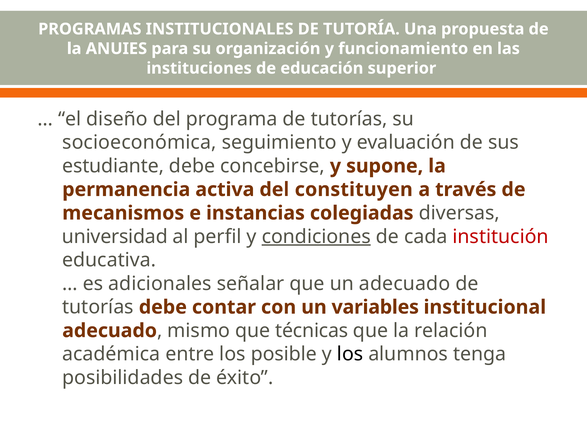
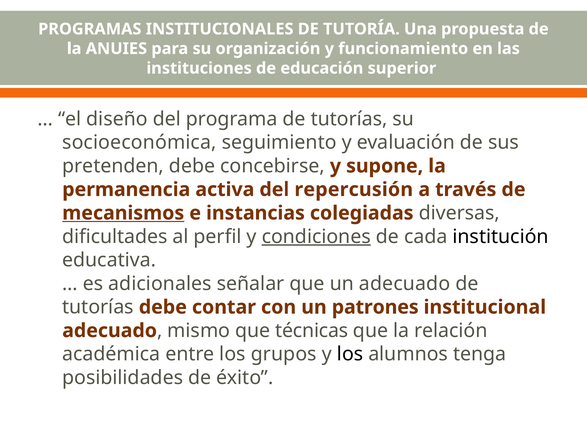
estudiante: estudiante -> pretenden
constituyen: constituyen -> repercusión
mecanismos underline: none -> present
universidad: universidad -> dificultades
institución colour: red -> black
variables: variables -> patrones
posible: posible -> grupos
